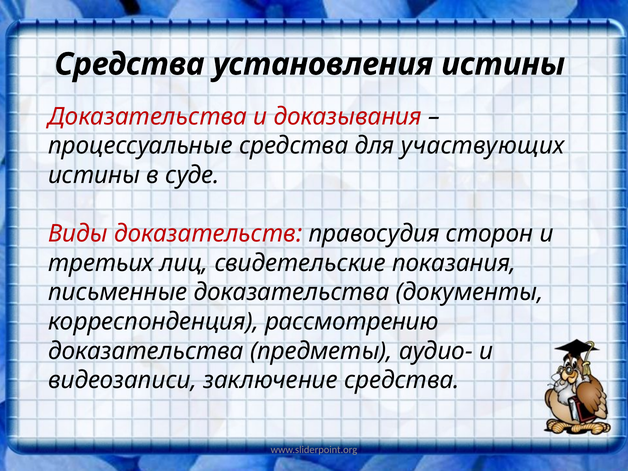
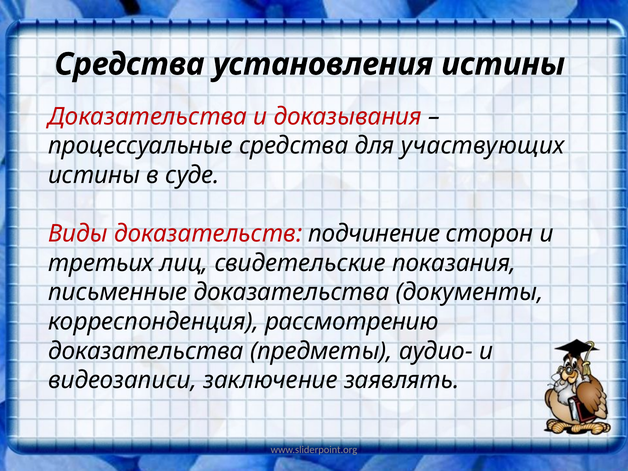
правосудия: правосудия -> подчинение
заключение средства: средства -> заявлять
